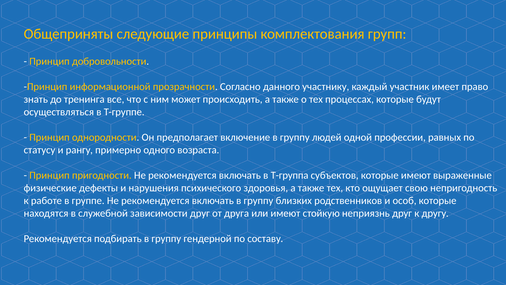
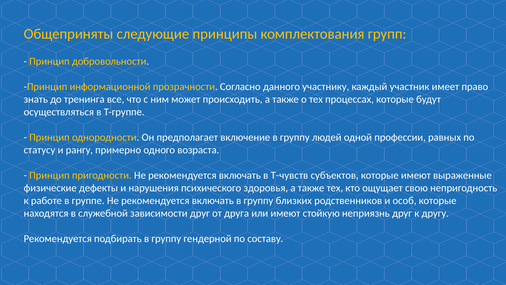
Т-группа: Т-группа -> Т-чувств
